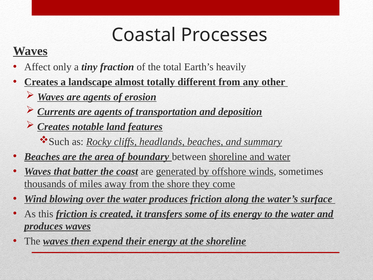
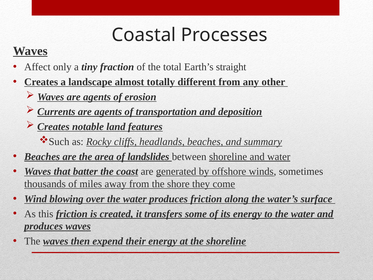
heavily: heavily -> straight
boundary: boundary -> landslides
